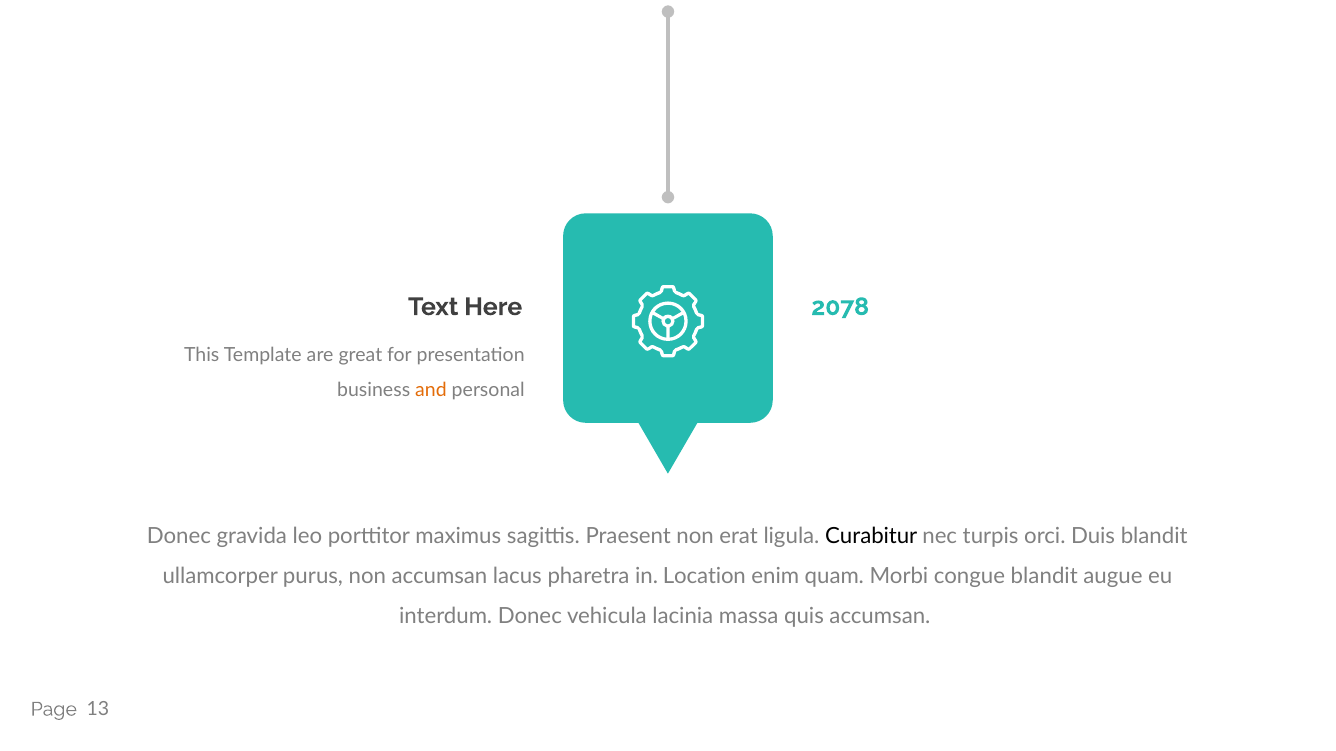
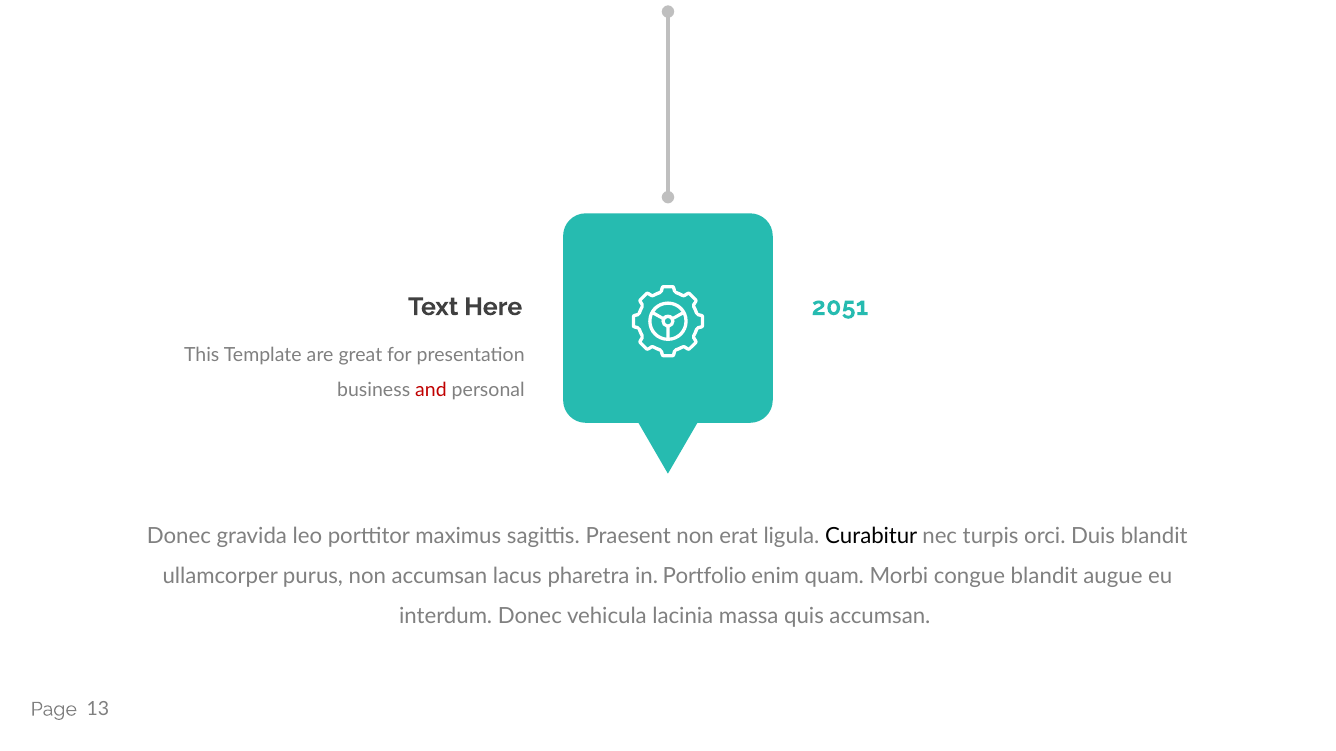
2078: 2078 -> 2051
and colour: orange -> red
Location: Location -> Portfolio
